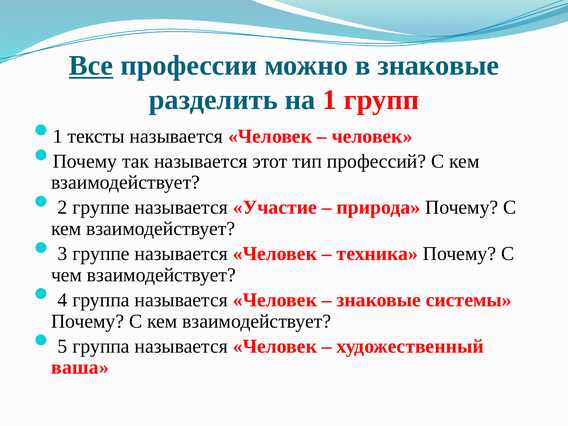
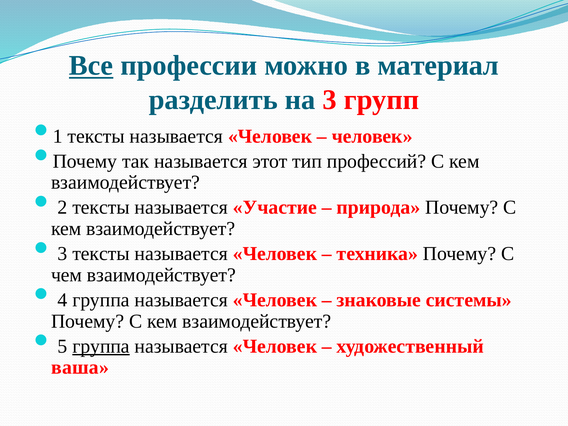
в знаковые: знаковые -> материал
на 1: 1 -> 3
2 группе: группе -> тексты
3 группе: группе -> тексты
группа at (101, 346) underline: none -> present
